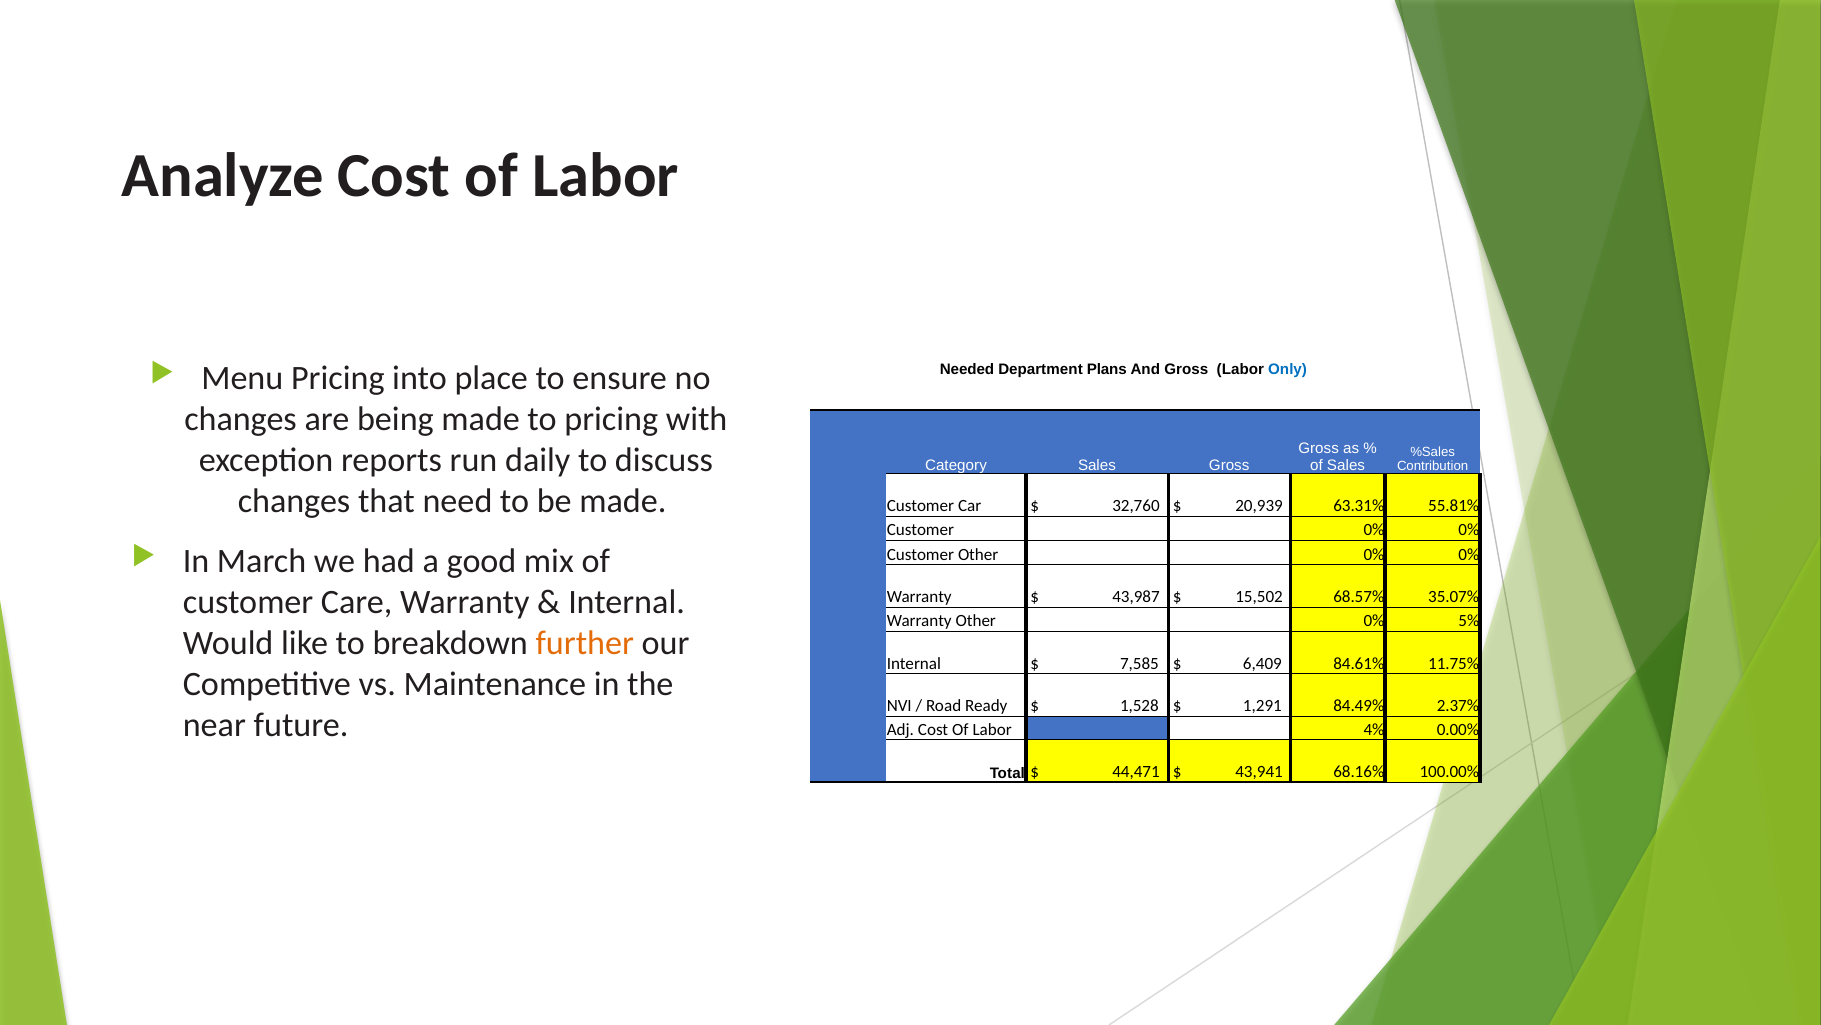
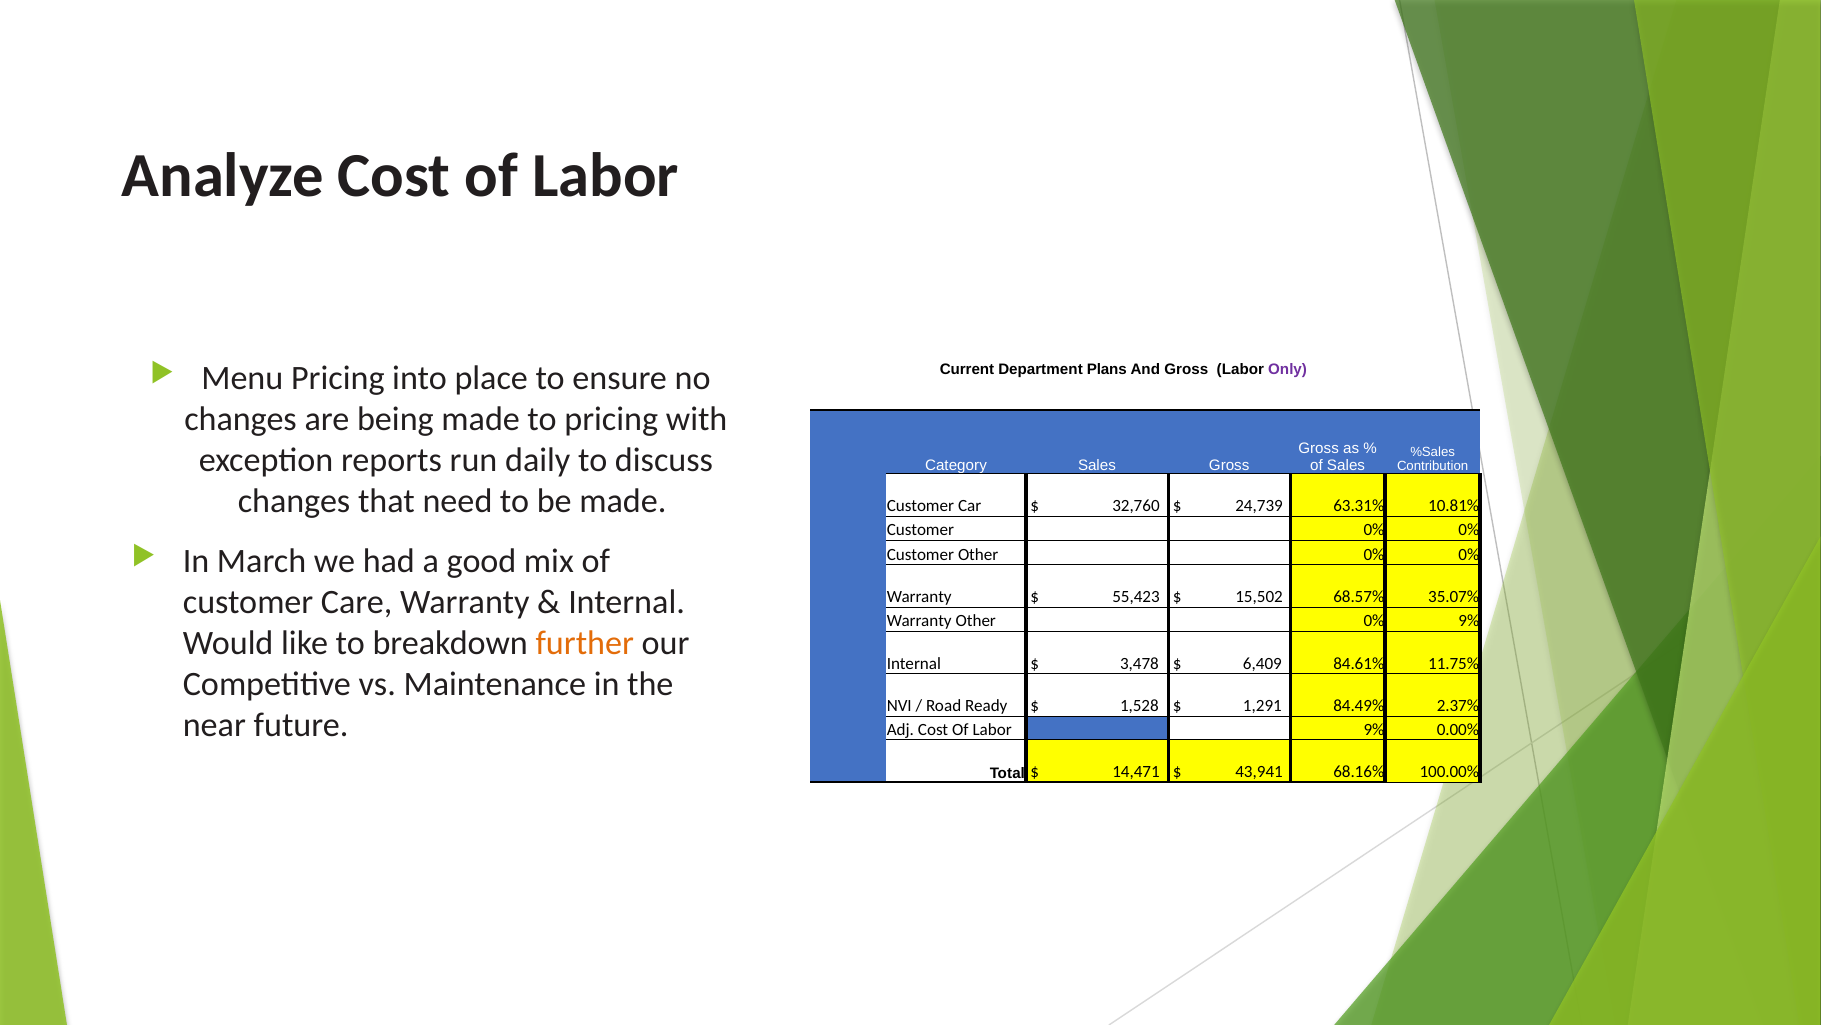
Needed: Needed -> Current
Only colour: blue -> purple
20,939: 20,939 -> 24,739
55.81%: 55.81% -> 10.81%
43,987: 43,987 -> 55,423
0% 5%: 5% -> 9%
7,585: 7,585 -> 3,478
Labor 4%: 4% -> 9%
44,471: 44,471 -> 14,471
